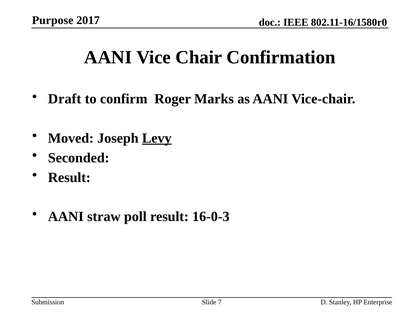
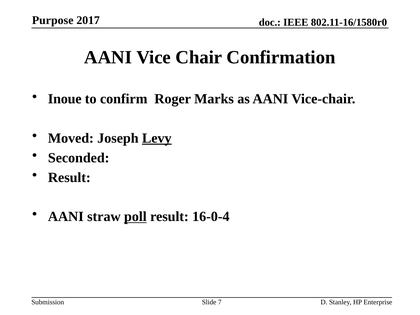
Draft: Draft -> Inoue
poll underline: none -> present
16-0-3: 16-0-3 -> 16-0-4
